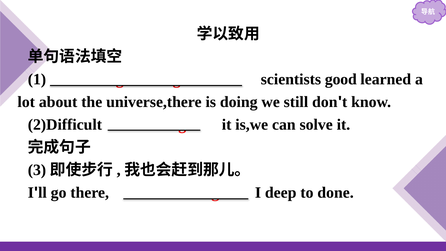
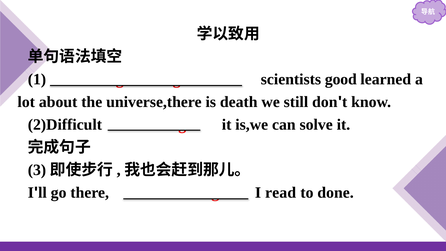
doing: doing -> death
deep: deep -> read
